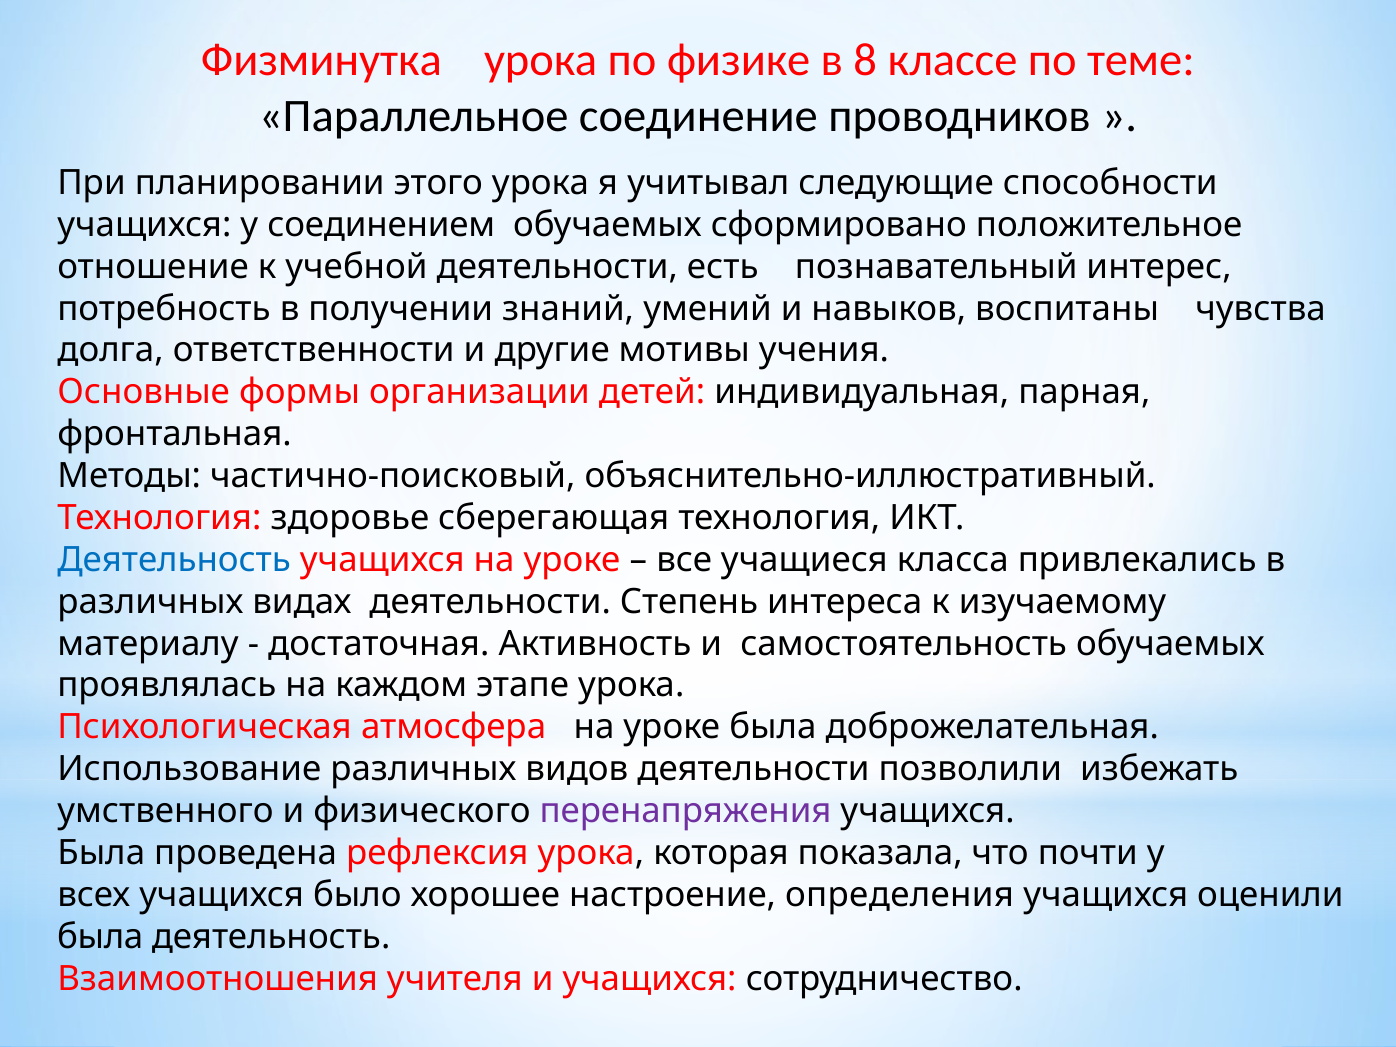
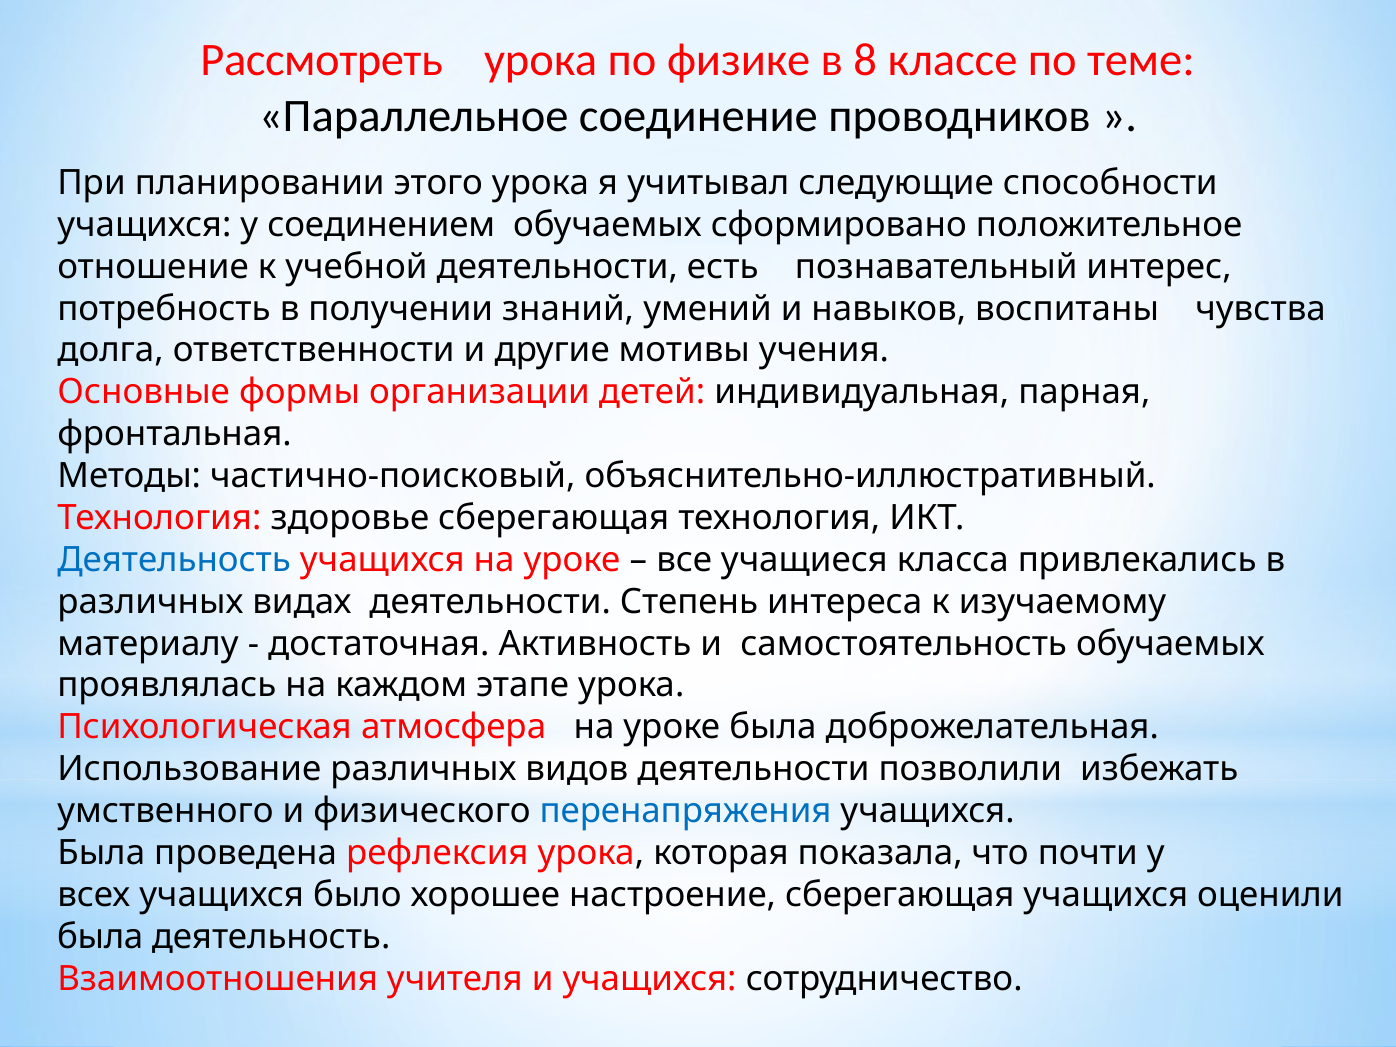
Физминутка: Физминутка -> Рассмотреть
перенапряжения colour: purple -> blue
настроение определения: определения -> сберегающая
